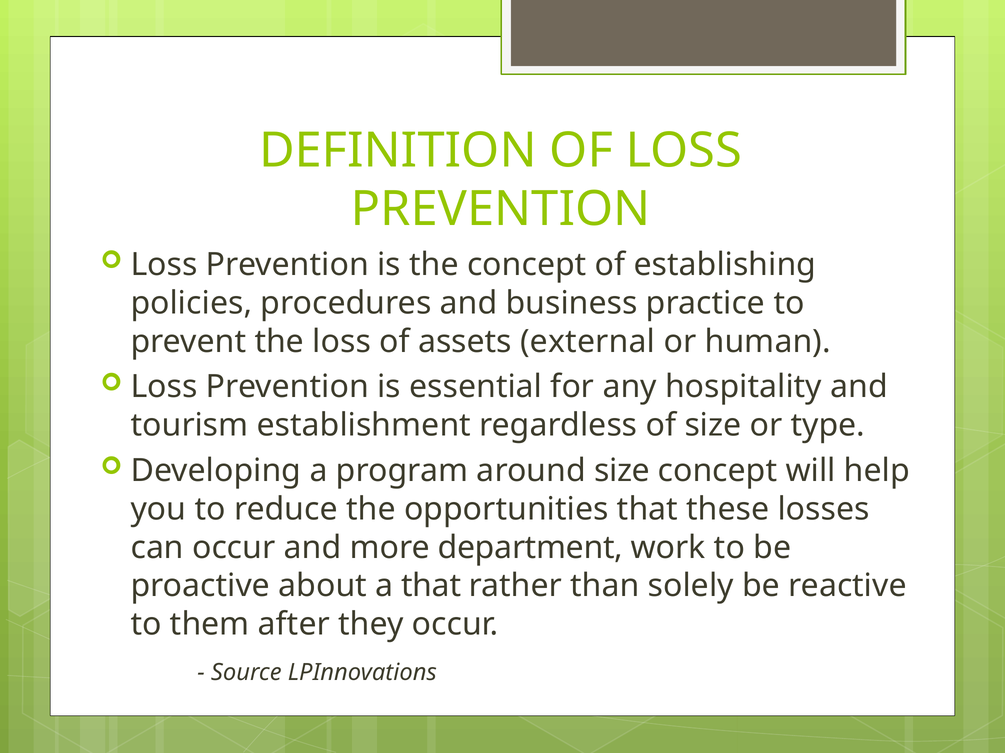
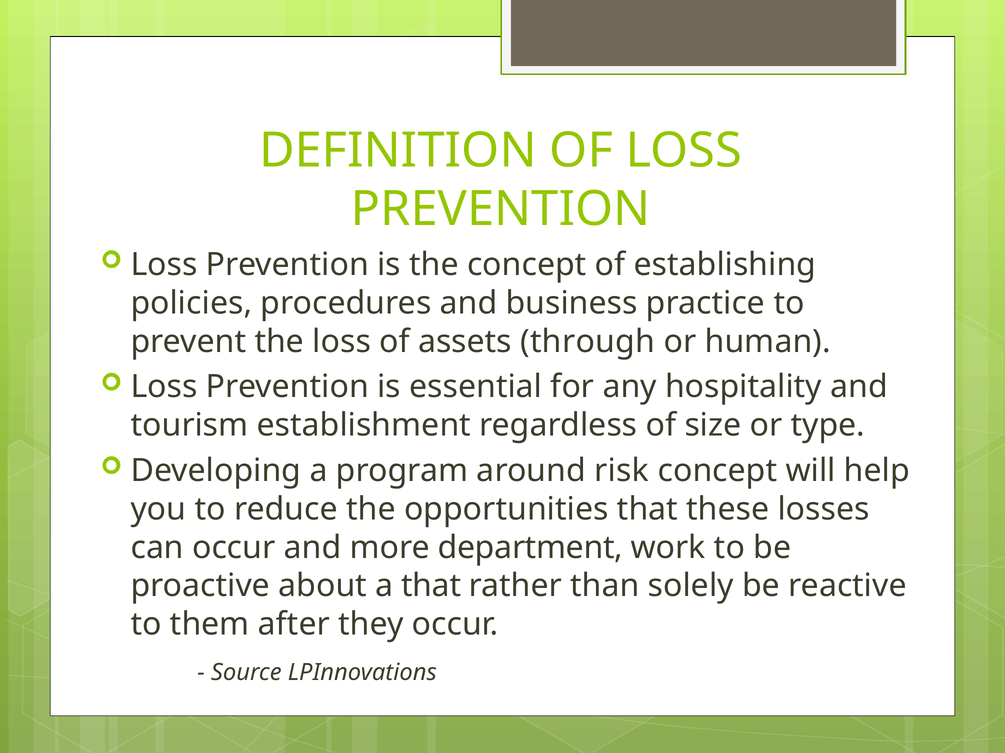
external: external -> through
around size: size -> risk
